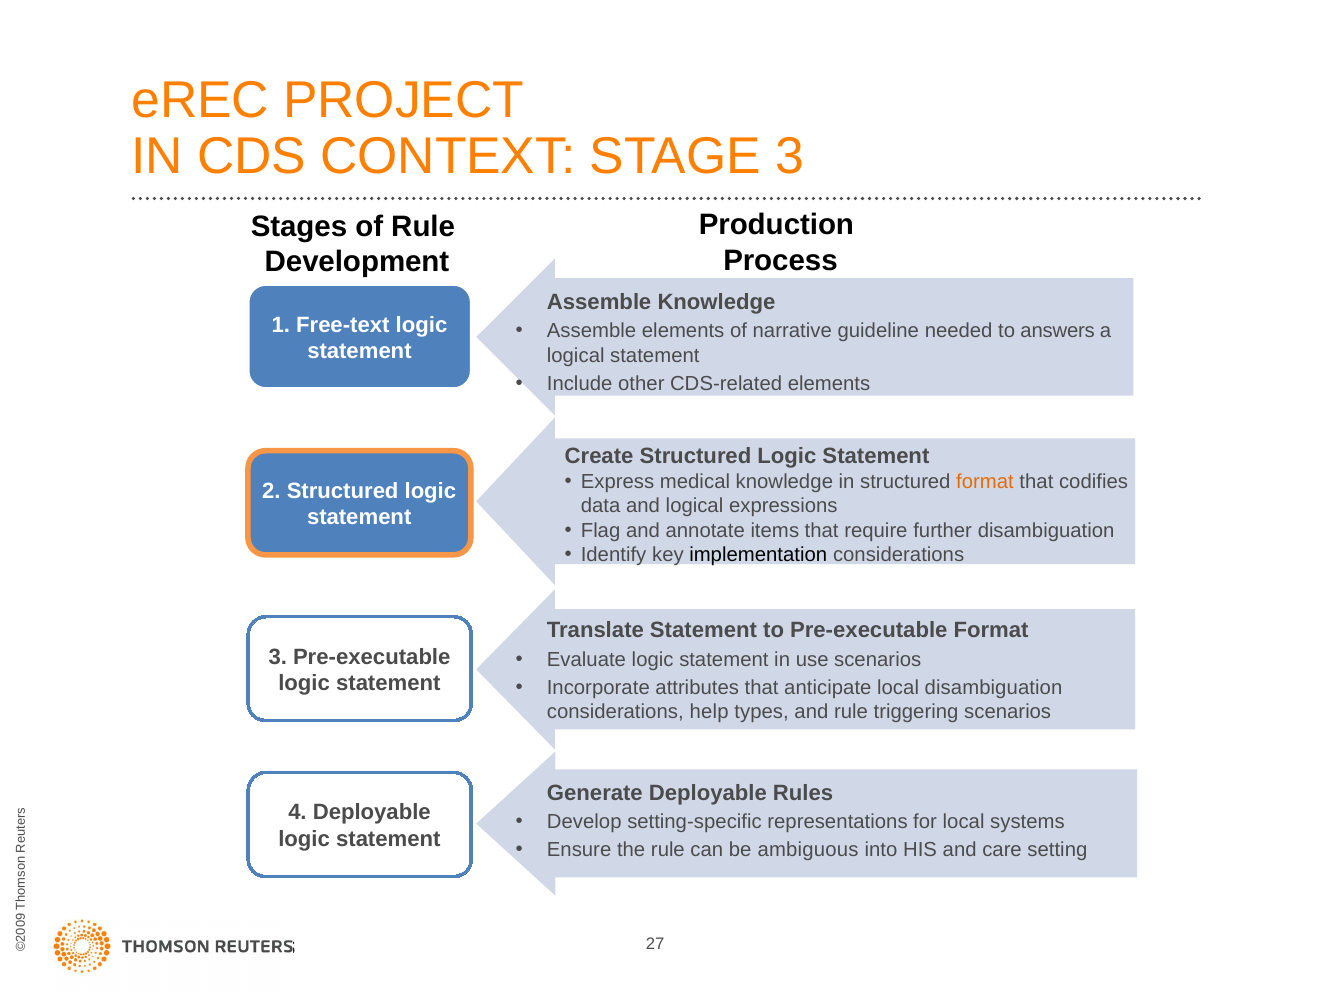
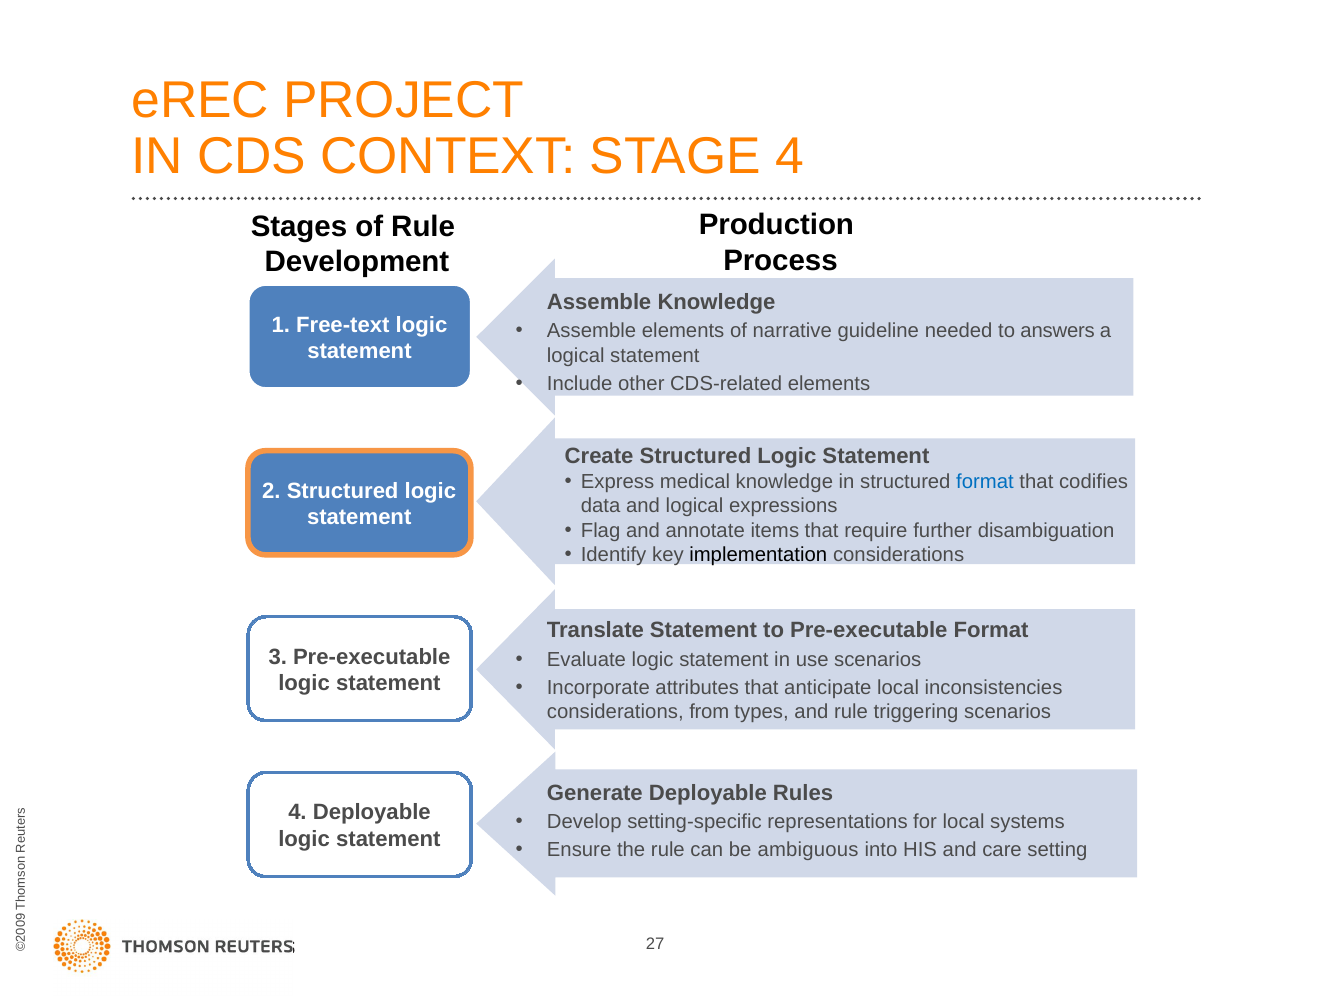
STAGE 3: 3 -> 4
format at (985, 482) colour: orange -> blue
local disambiguation: disambiguation -> inconsistencies
help: help -> from
